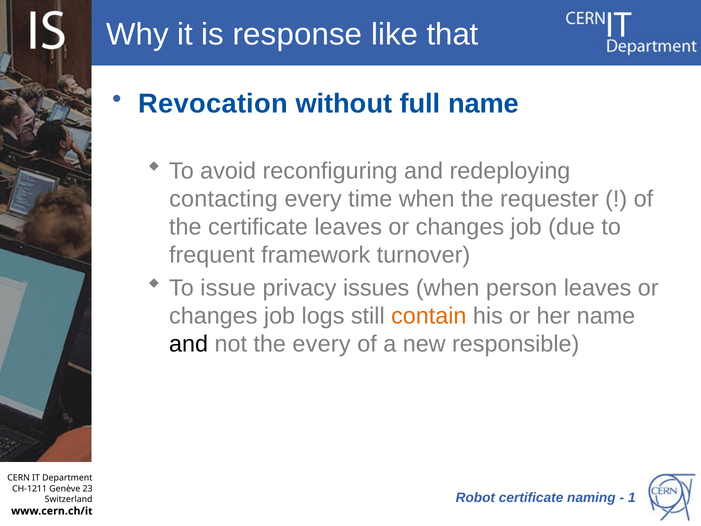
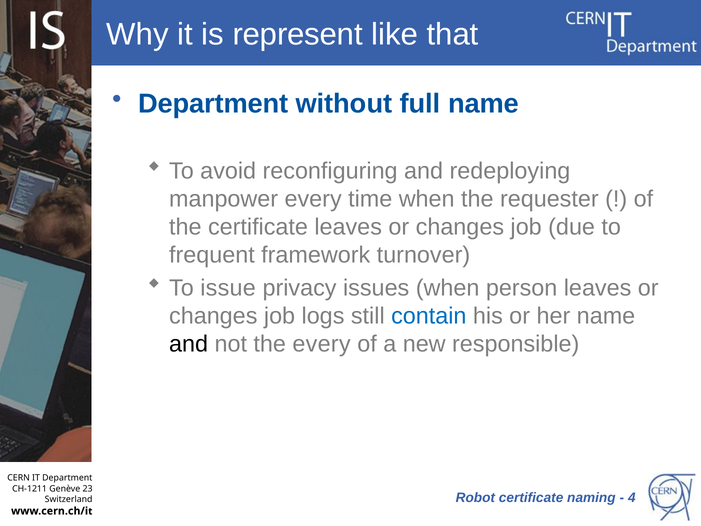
response: response -> represent
Revocation at (213, 103): Revocation -> Department
contacting: contacting -> manpower
contain colour: orange -> blue
1: 1 -> 4
